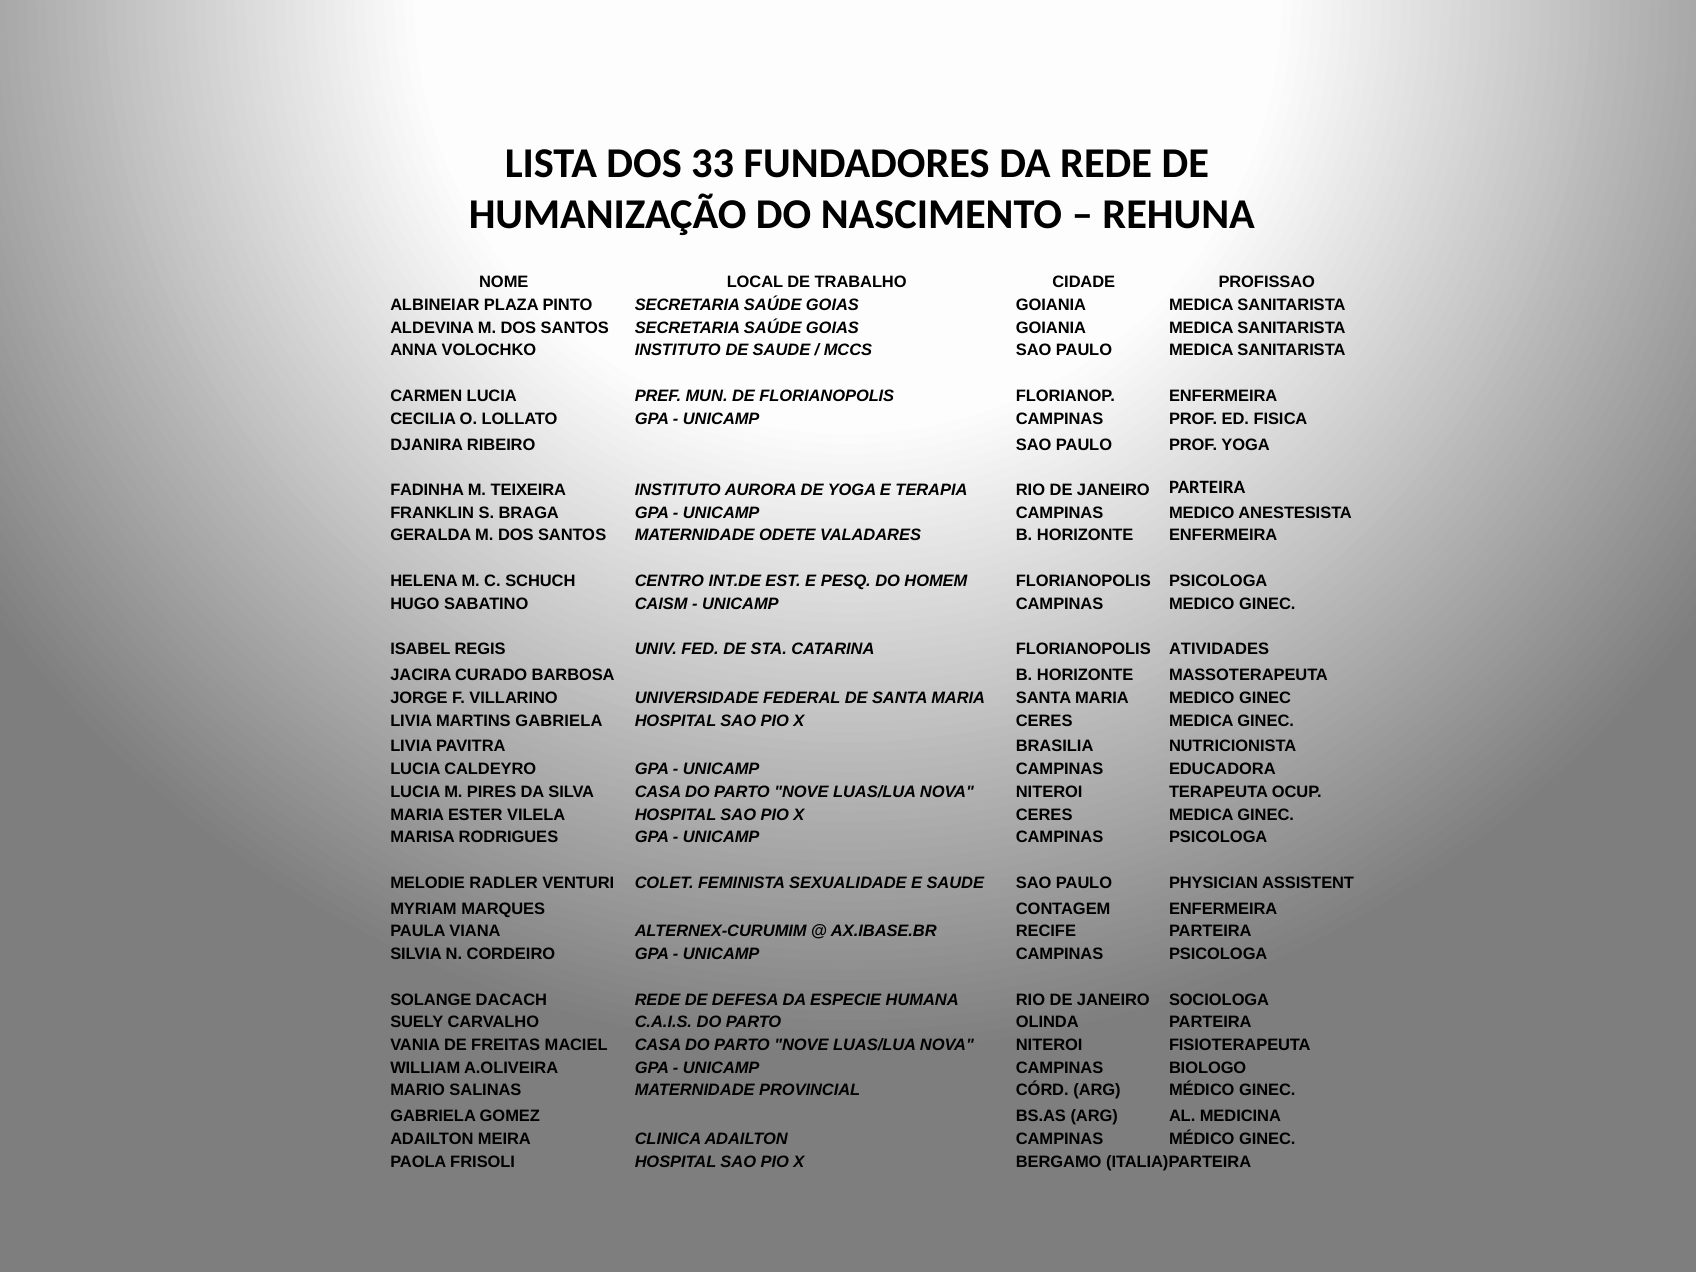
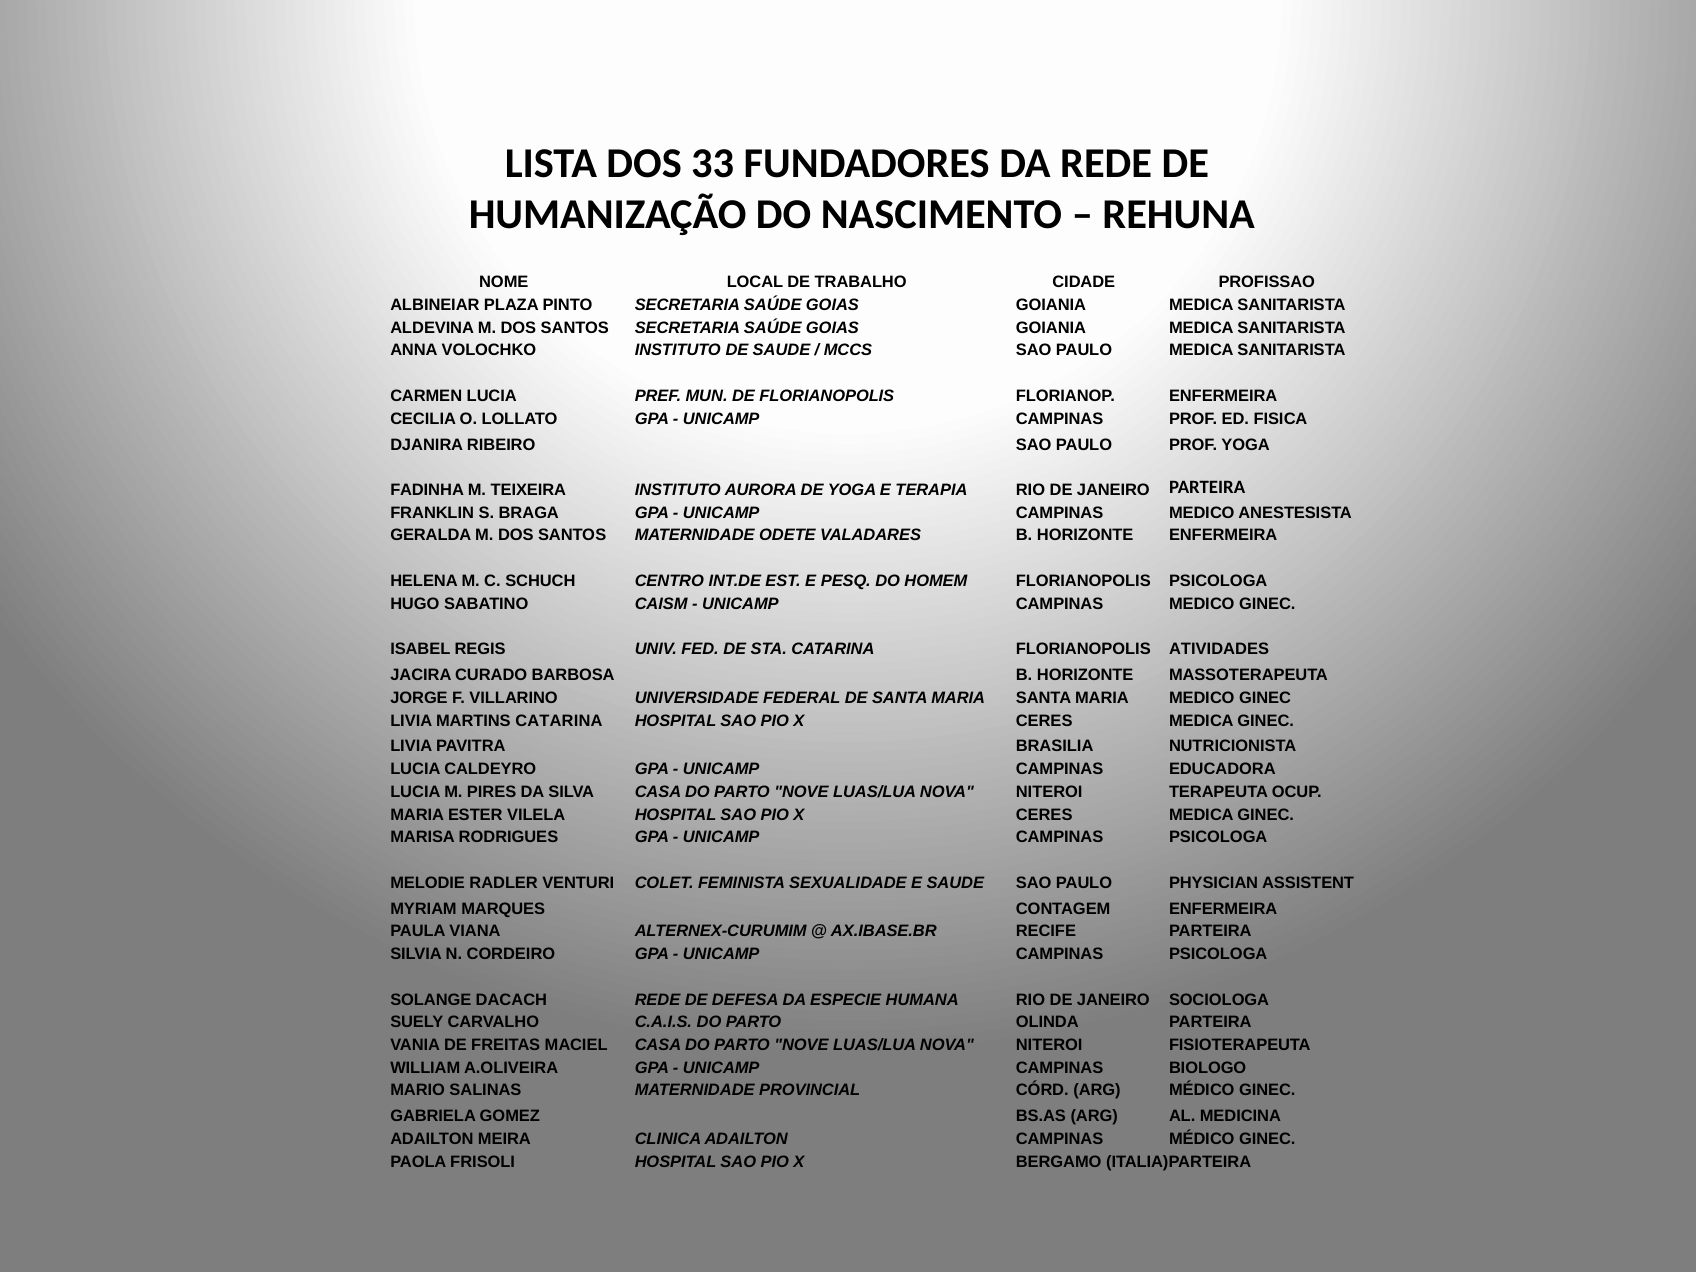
MARTINS GABRIELA: GABRIELA -> CATARINA
